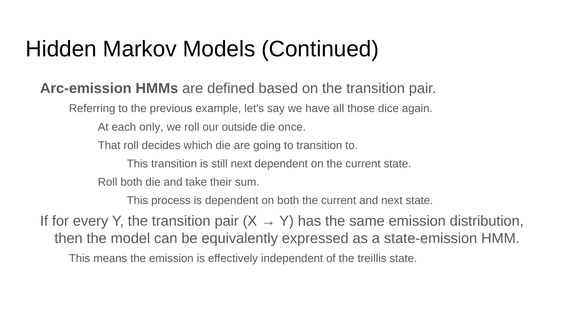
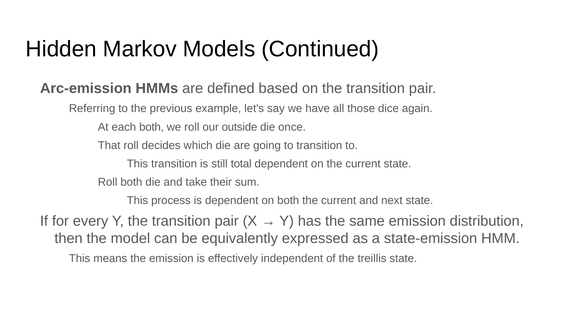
each only: only -> both
still next: next -> total
